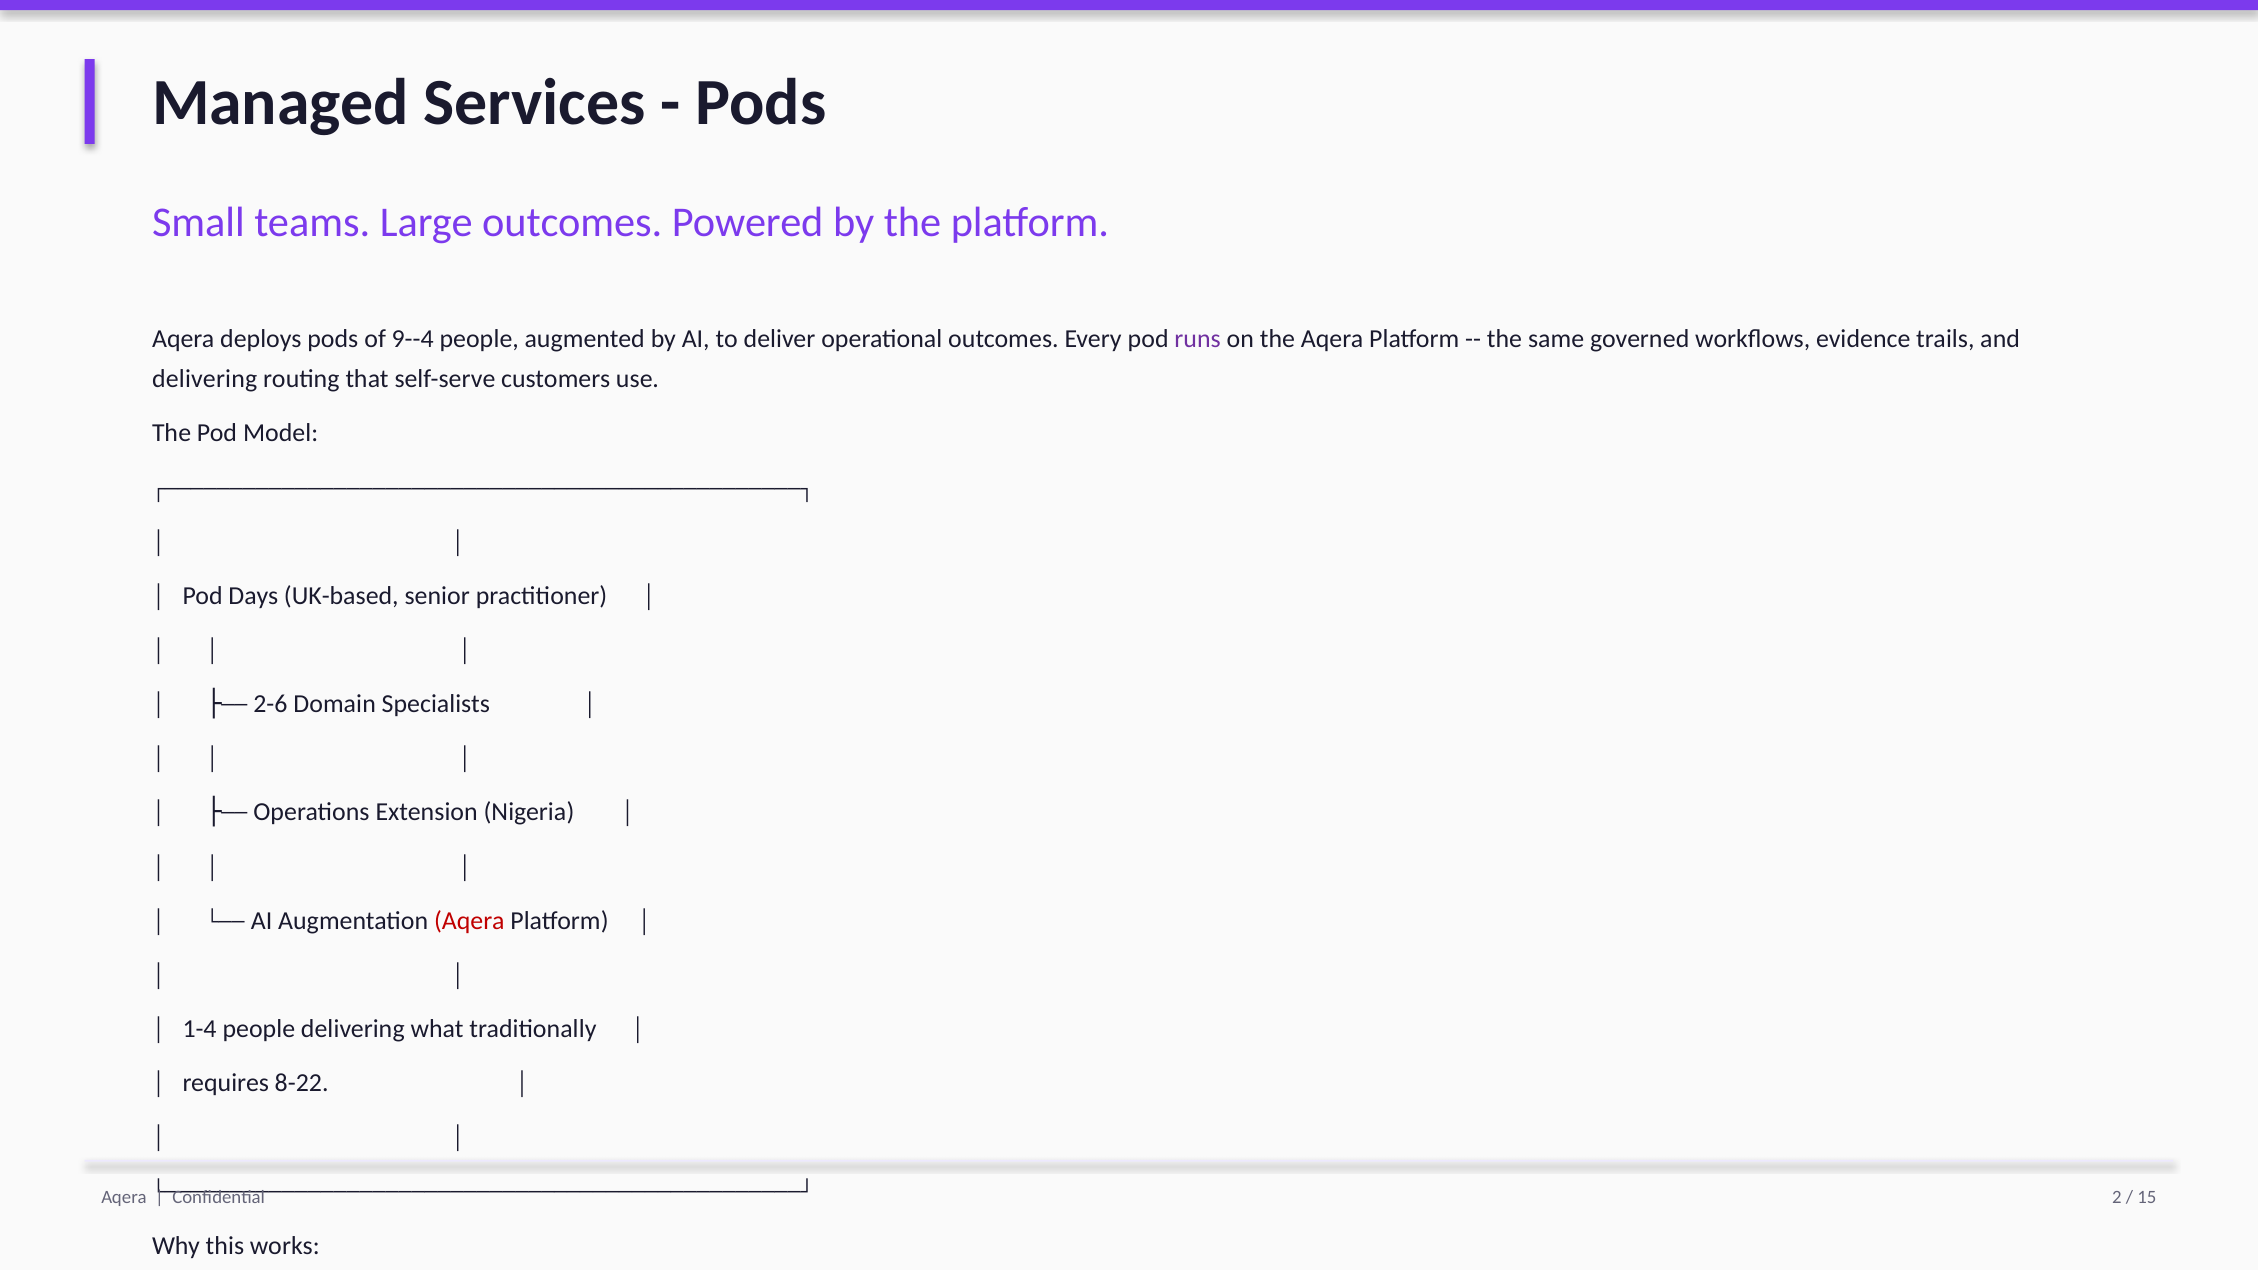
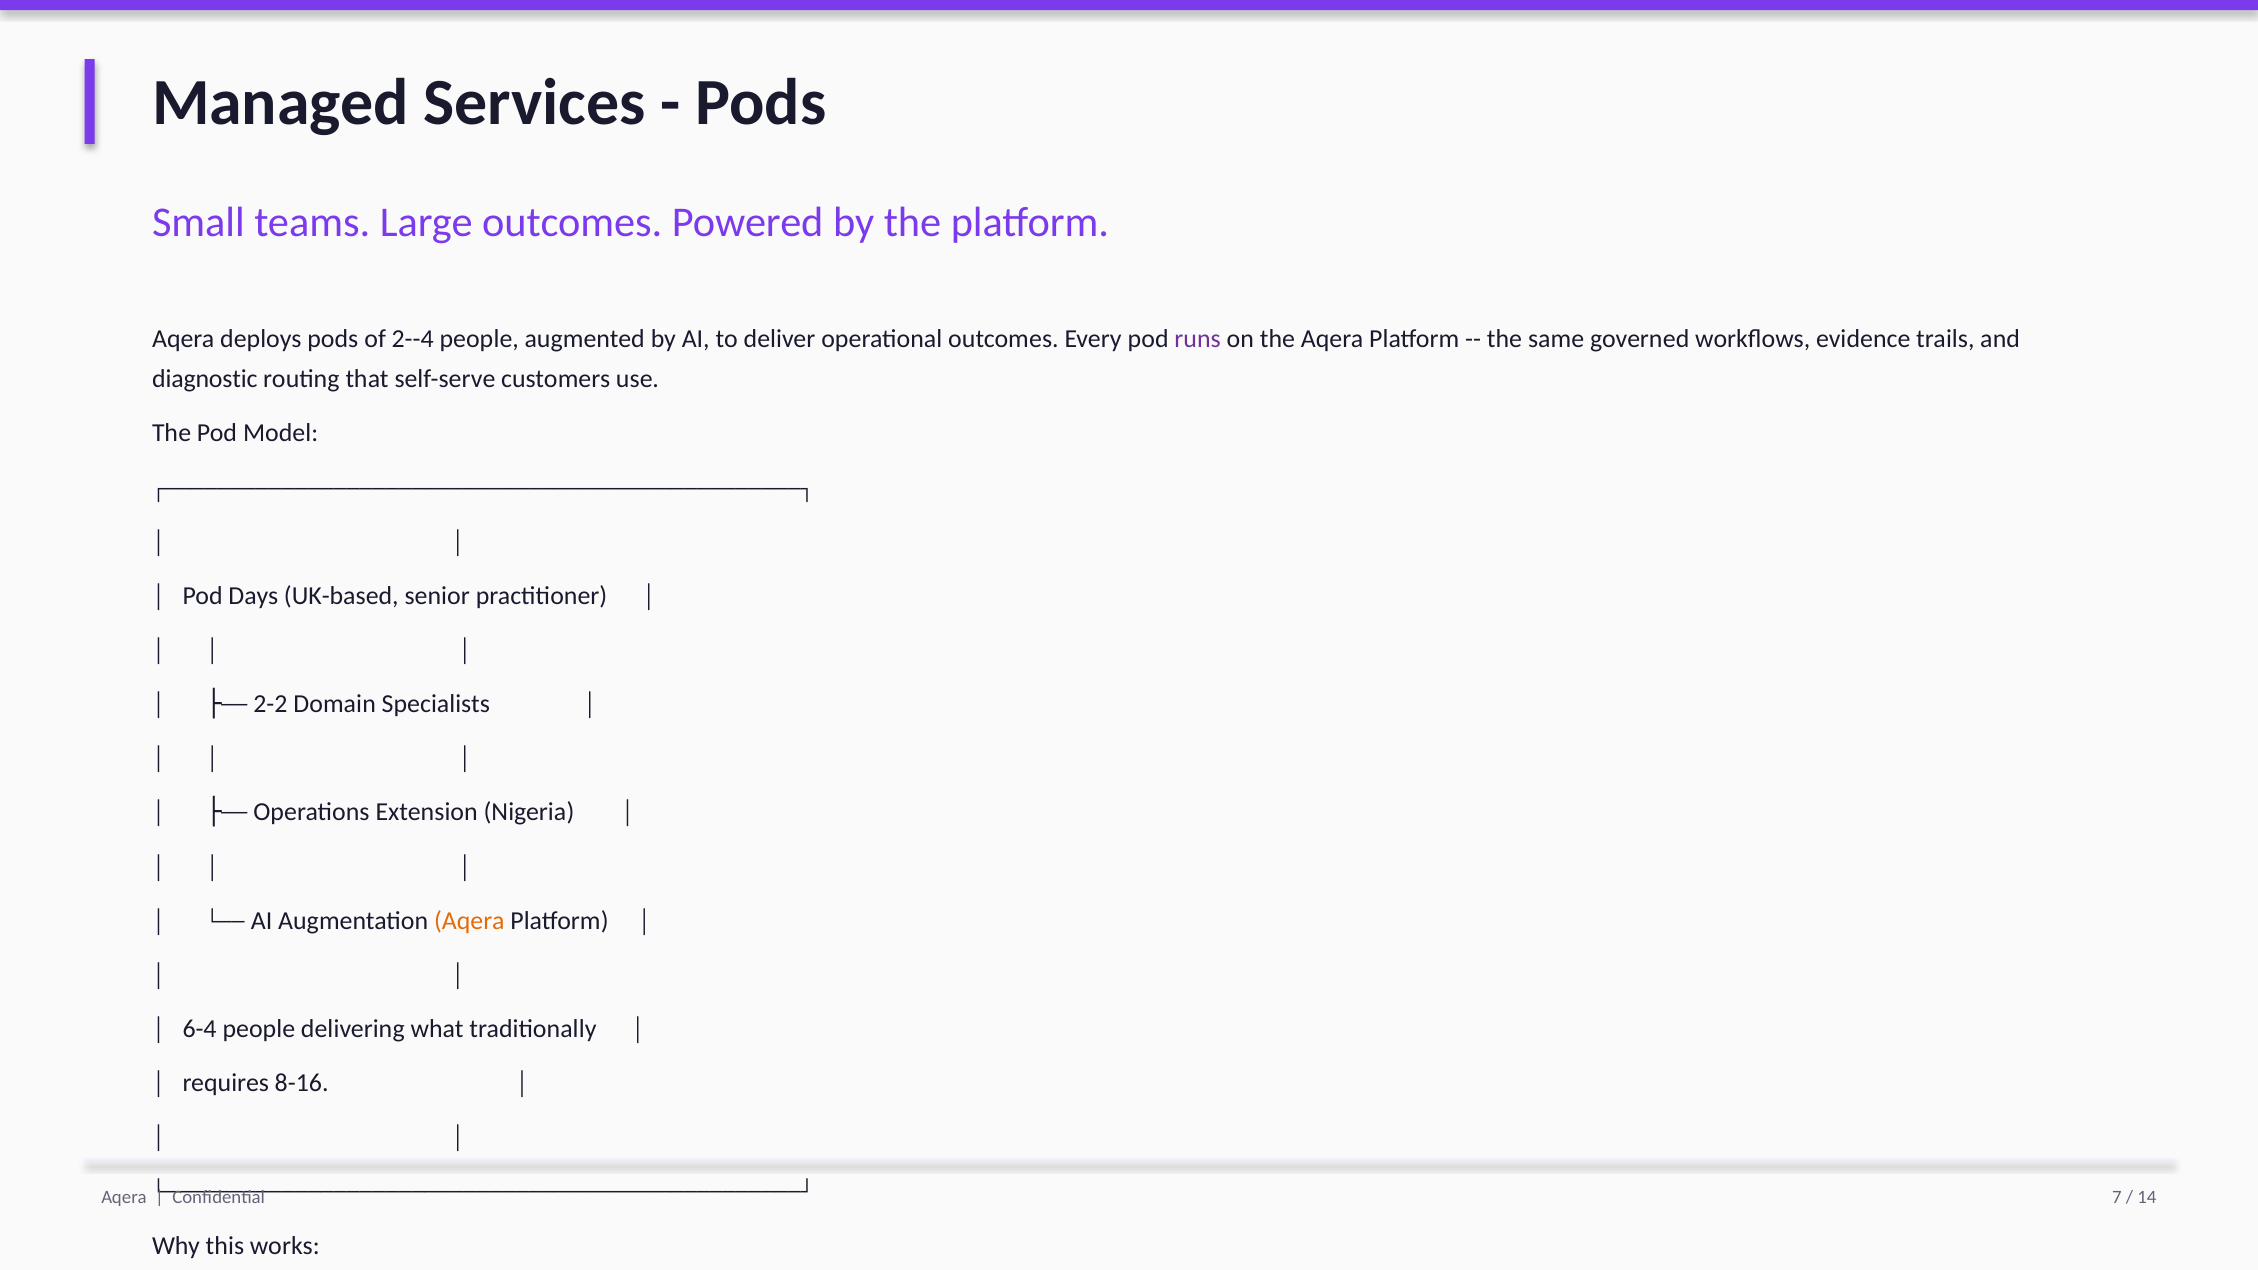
9--4: 9--4 -> 2--4
delivering at (205, 379): delivering -> diagnostic
2-6: 2-6 -> 2-2
Aqera at (469, 921) colour: red -> orange
1-4: 1-4 -> 6-4
8-22: 8-22 -> 8-16
2: 2 -> 7
15: 15 -> 14
